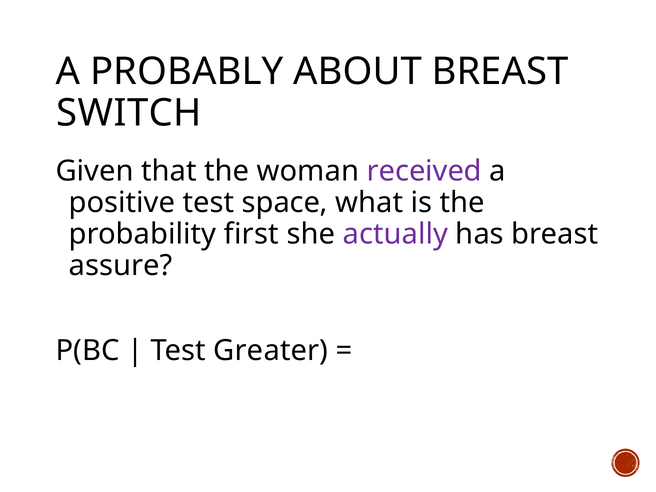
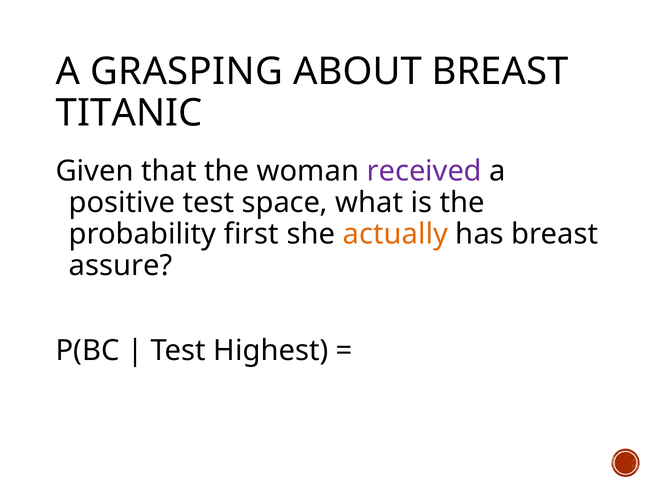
PROBABLY: PROBABLY -> GRASPING
SWITCH: SWITCH -> TITANIC
actually colour: purple -> orange
Greater: Greater -> Highest
